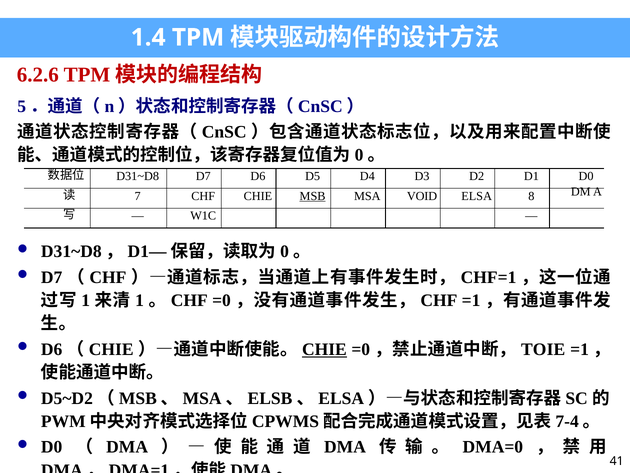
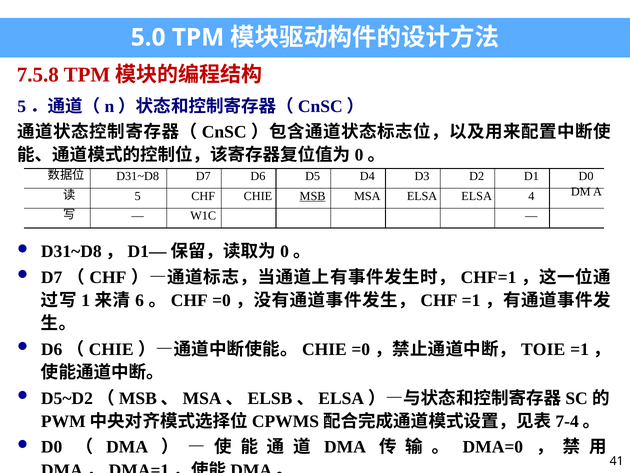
1.4: 1.4 -> 5.0
6.2.6: 6.2.6 -> 7.5.8
7: 7 -> 5
MSA VOID: VOID -> ELSA
8: 8 -> 4
1 at (140, 300): 1 -> 6
CHIE at (324, 349) underline: present -> none
